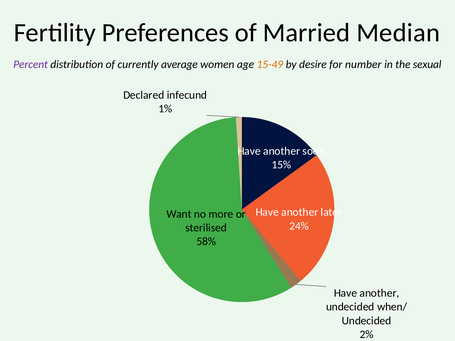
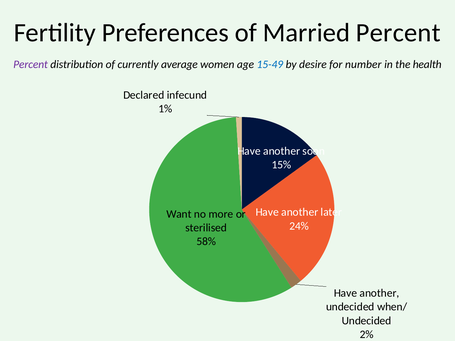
Married Median: Median -> Percent
15-49 colour: orange -> blue
sexual: sexual -> health
